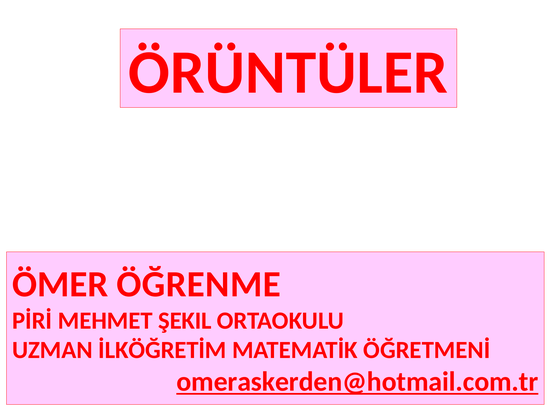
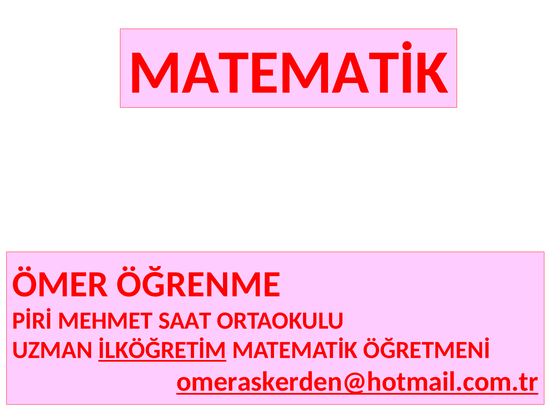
ÖRÜNTÜLER at (288, 73): ÖRÜNTÜLER -> MATEMATİK
ŞEKIL: ŞEKIL -> SAAT
İLKÖĞRETİM underline: none -> present
